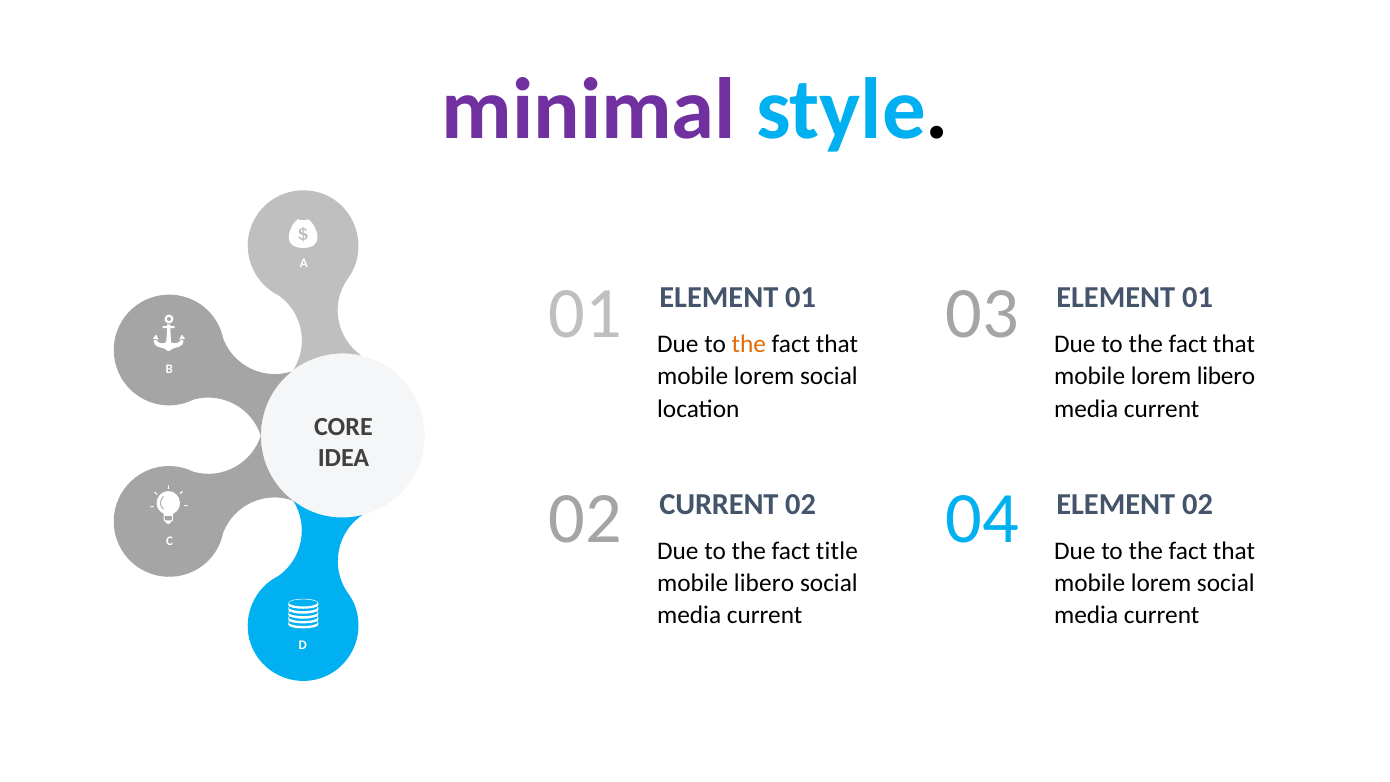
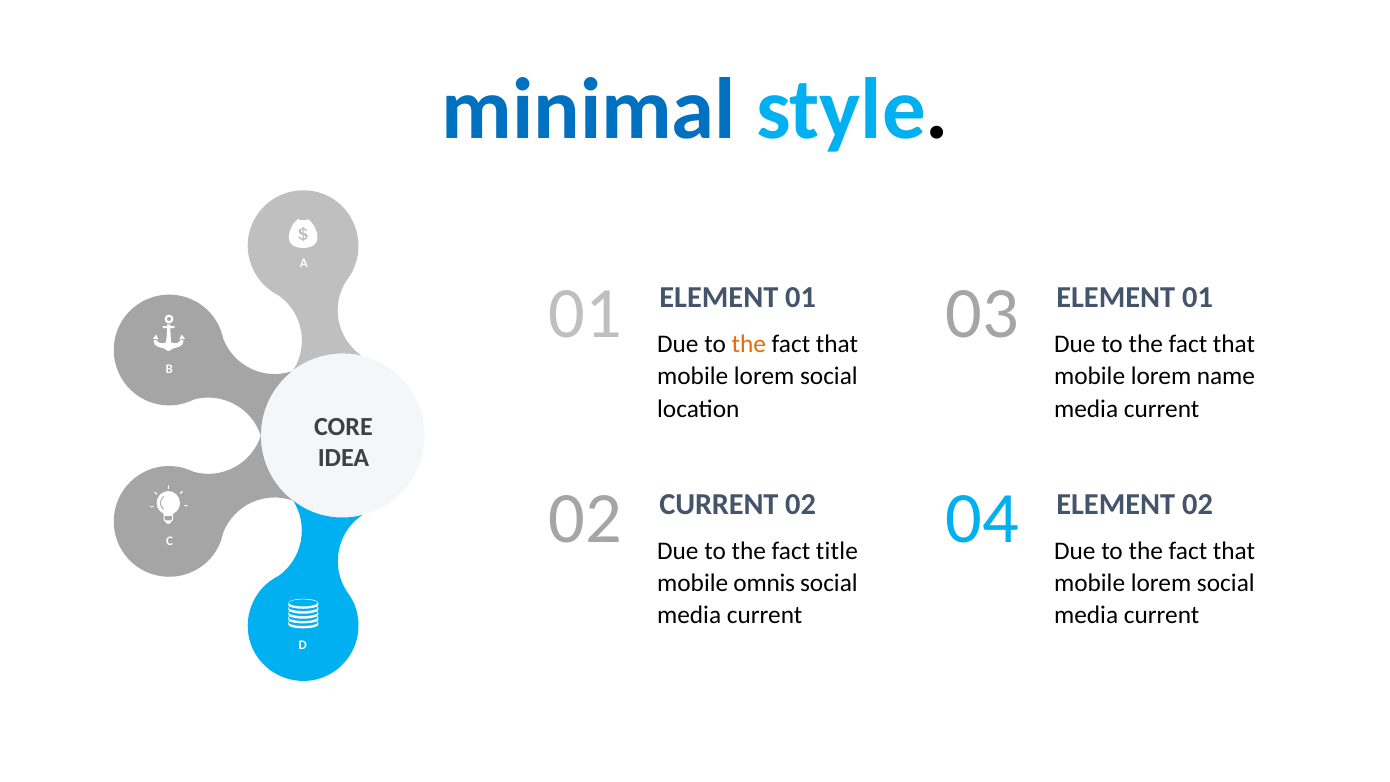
minimal colour: purple -> blue
lorem libero: libero -> name
mobile libero: libero -> omnis
